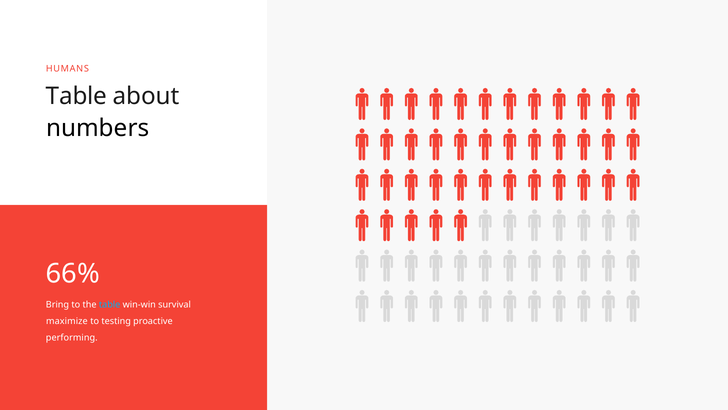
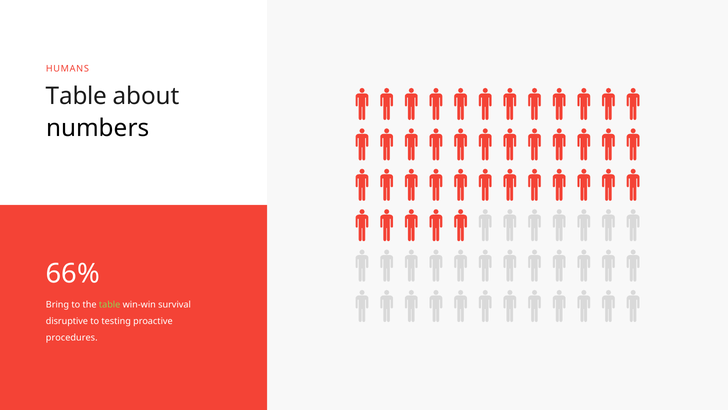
table at (110, 304) colour: light blue -> light green
maximize: maximize -> disruptive
performing: performing -> procedures
